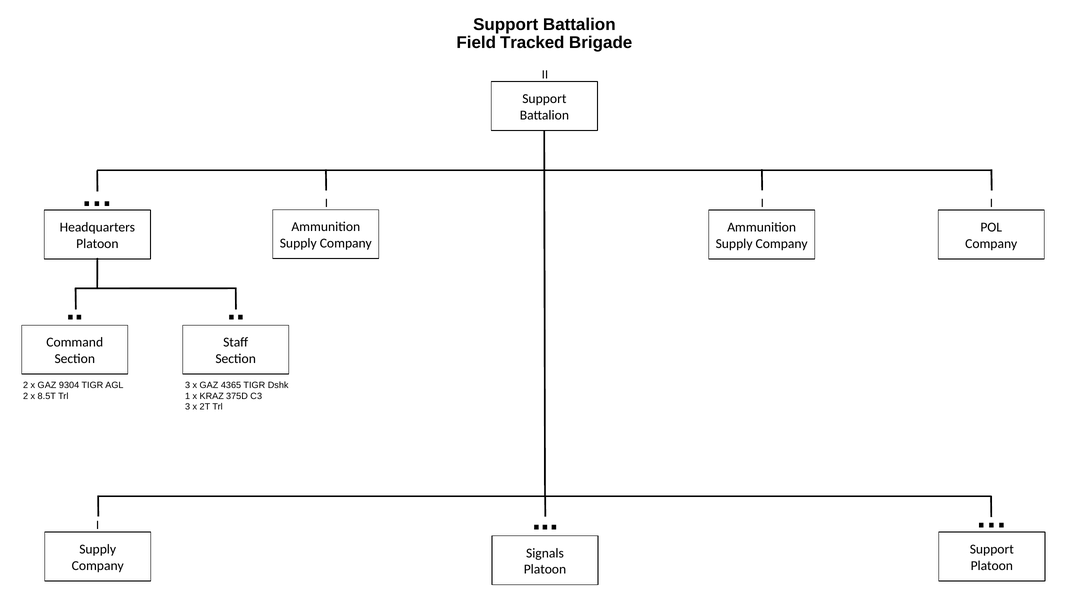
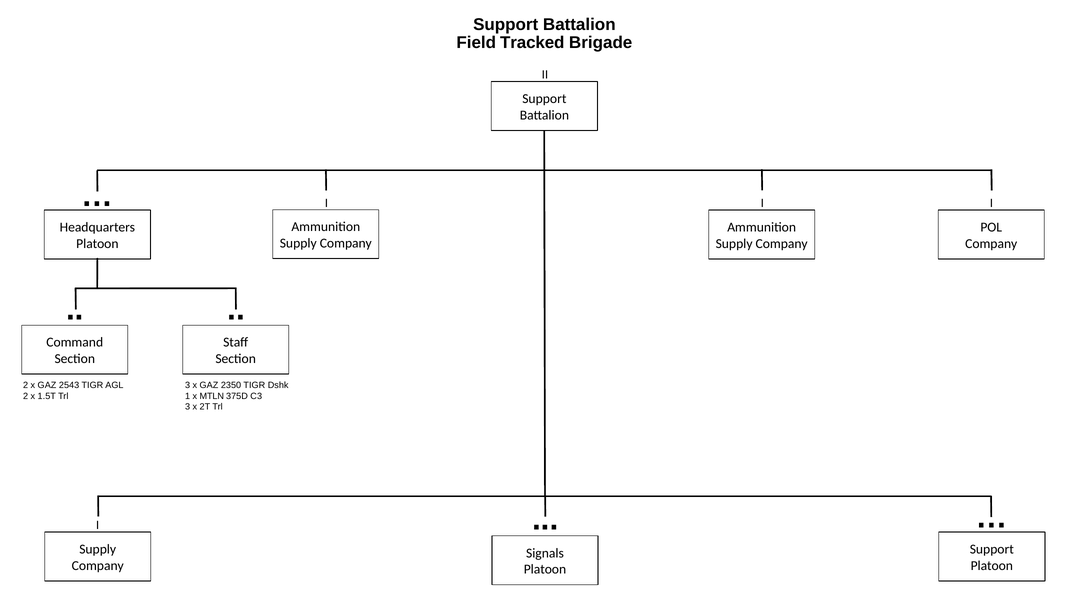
9304: 9304 -> 2543
4365: 4365 -> 2350
8.5T: 8.5T -> 1.5T
KRAZ: KRAZ -> MTLN
